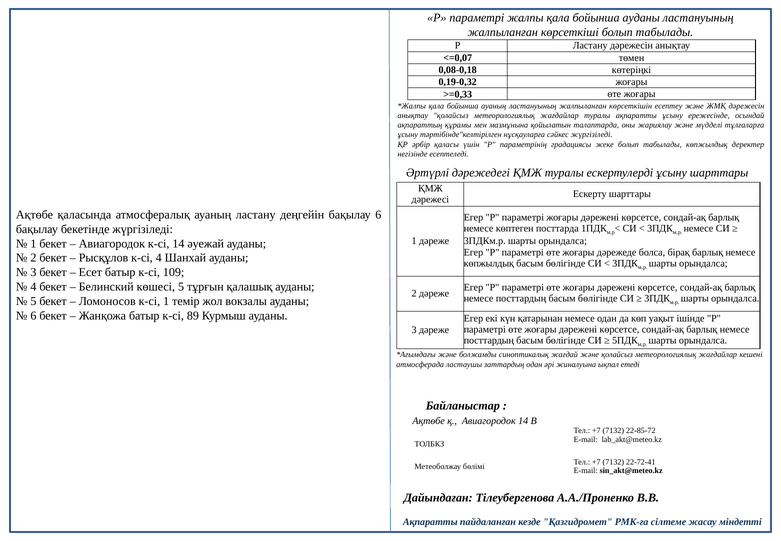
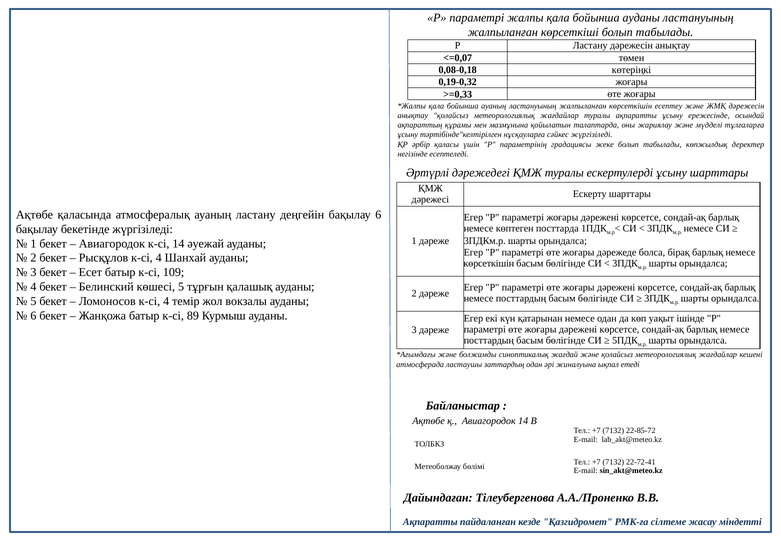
көпжылдық at (489, 263): көпжылдық -> көрсеткішін
Ломоносов к-сі 1: 1 -> 4
